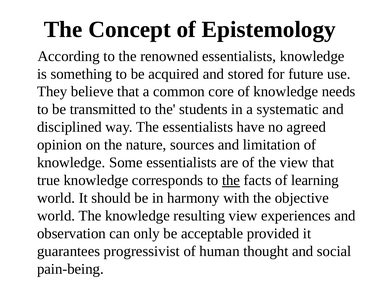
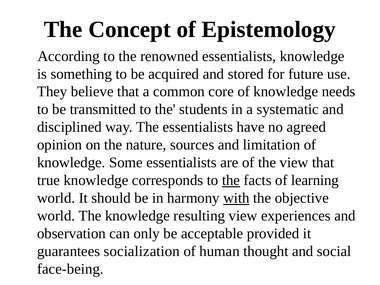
with underline: none -> present
progressivist: progressivist -> socialization
pain-being: pain-being -> face-being
